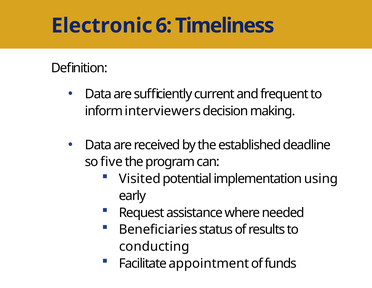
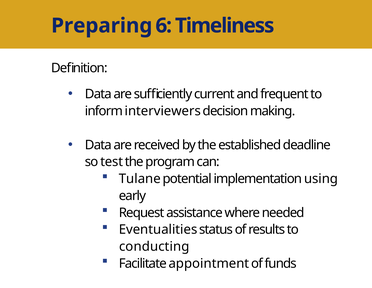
Electronic: Electronic -> Preparing
five: five -> test
Visited: Visited -> Tulane
Beneficiaries: Beneficiaries -> Eventualities
